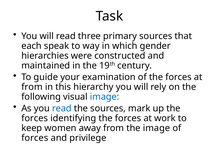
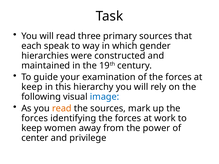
from at (32, 87): from -> keep
read at (62, 109) colour: blue -> orange
the image: image -> power
forces at (35, 138): forces -> center
